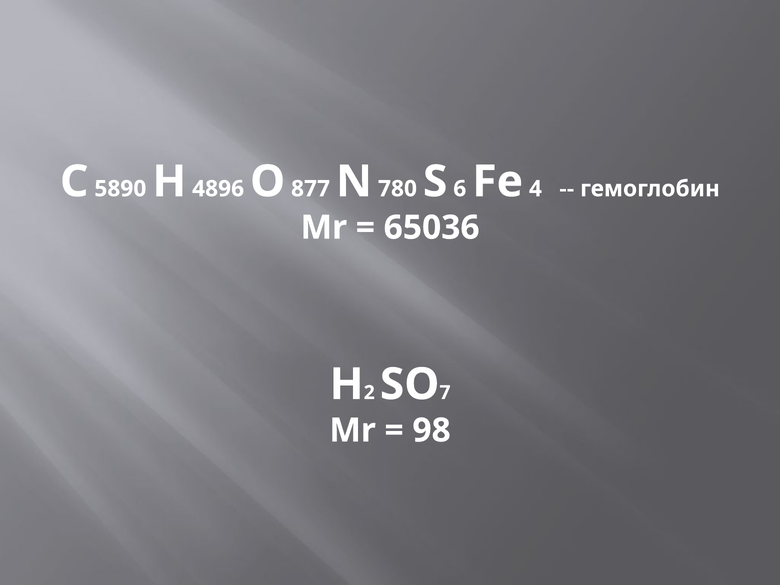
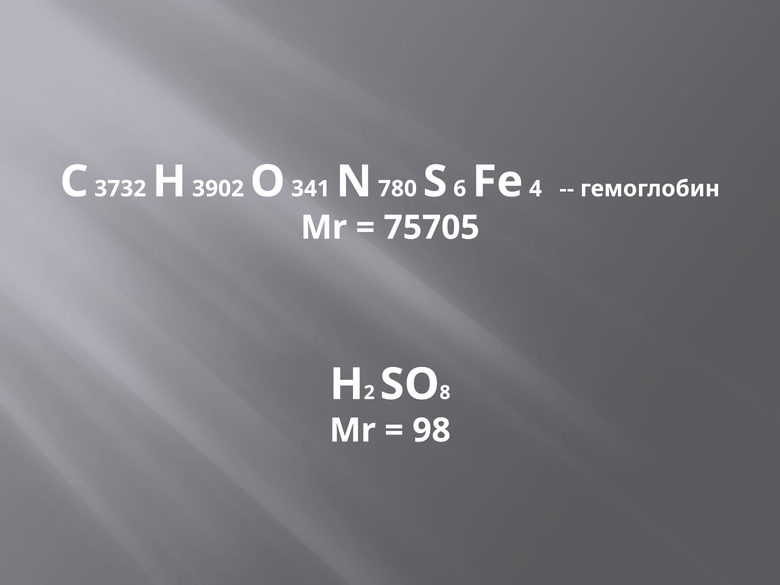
5890: 5890 -> 3732
4896: 4896 -> 3902
877: 877 -> 341
65036: 65036 -> 75705
7: 7 -> 8
